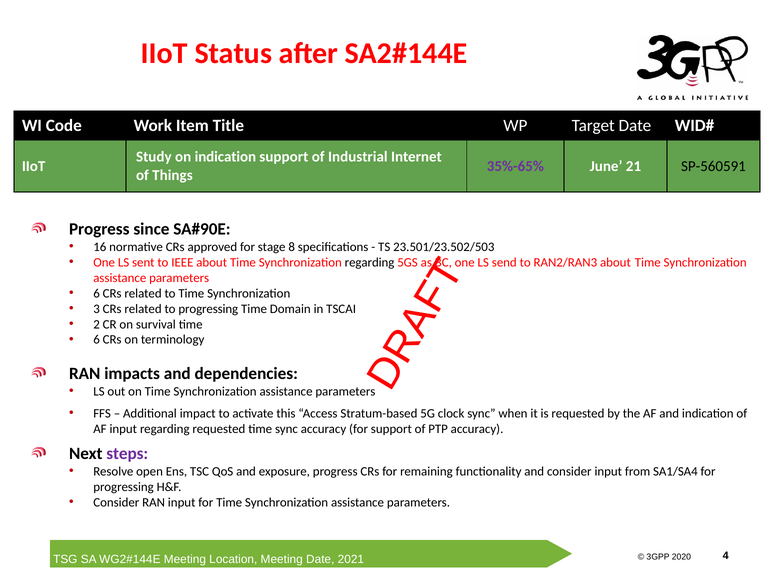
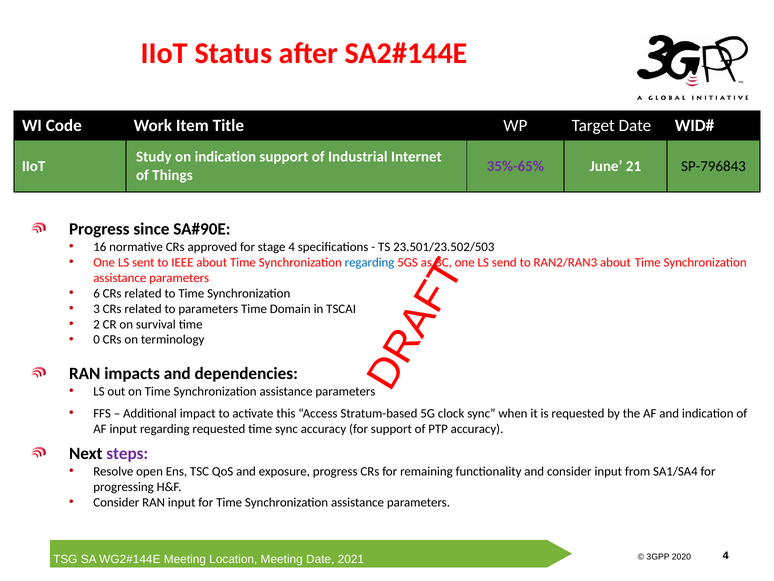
SP-560591: SP-560591 -> SP-796843
stage 8: 8 -> 4
regarding at (370, 262) colour: black -> blue
to progressing: progressing -> parameters
6 at (97, 339): 6 -> 0
